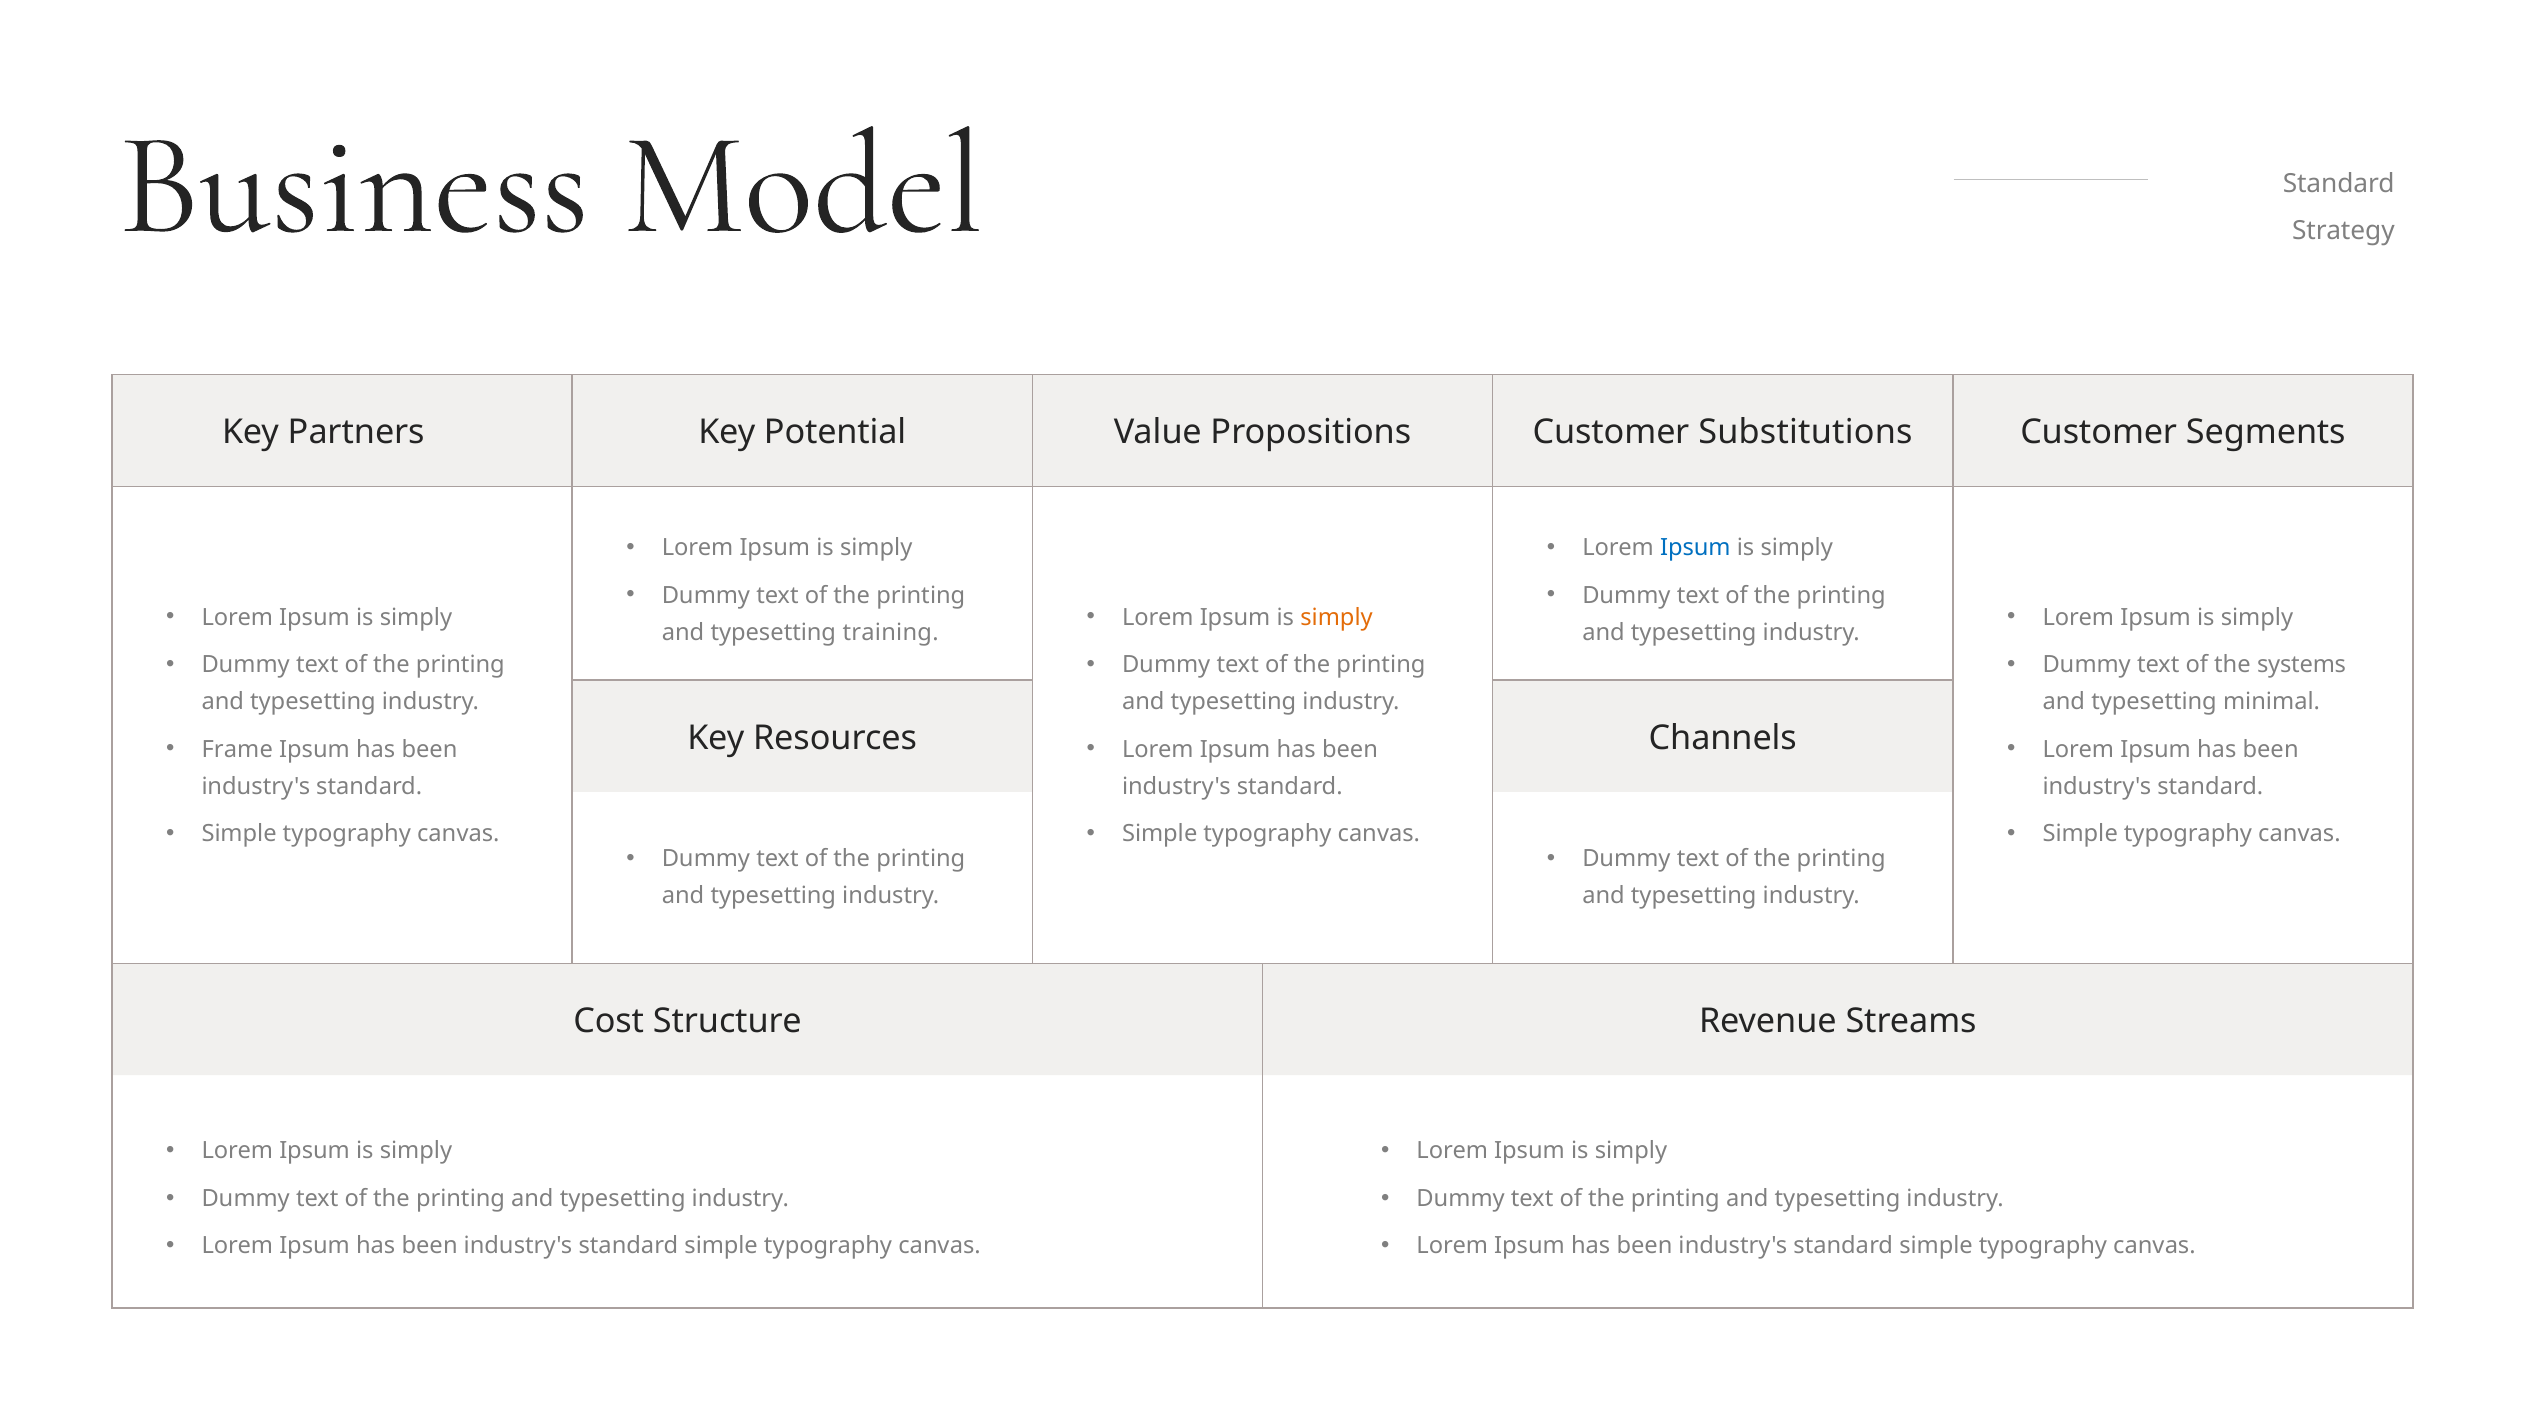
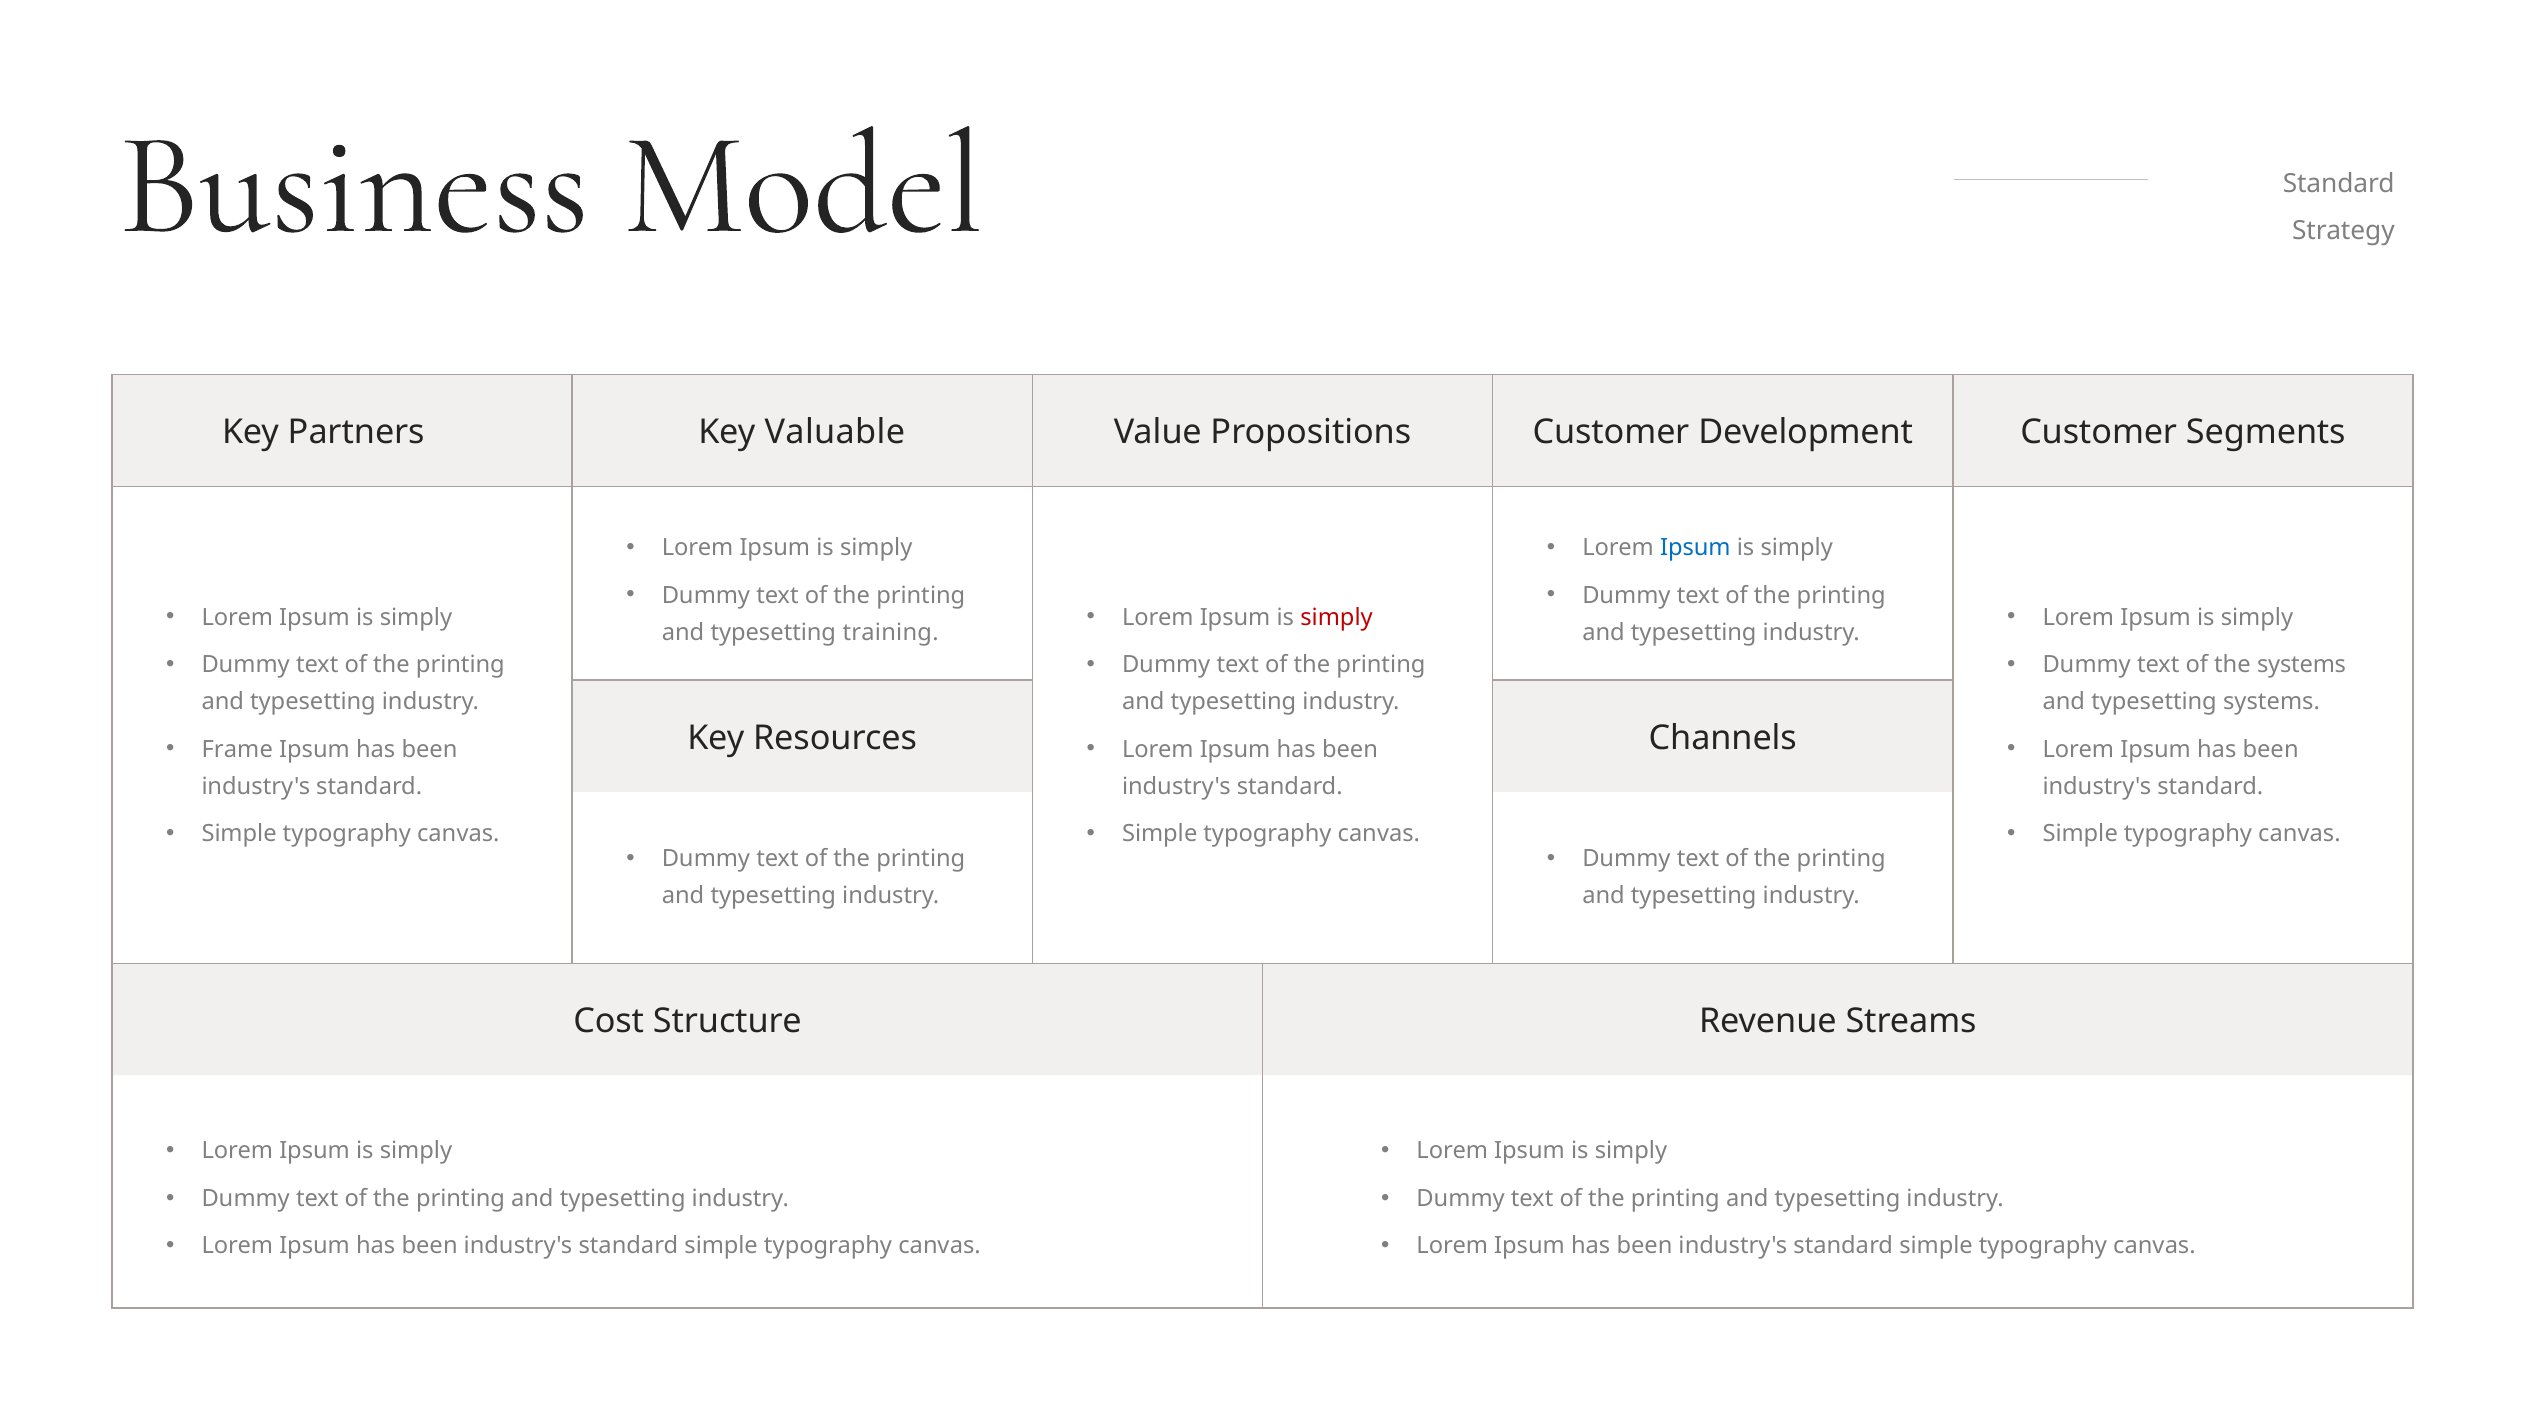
Potential: Potential -> Valuable
Substitutions: Substitutions -> Development
simply at (1337, 617) colour: orange -> red
typesetting minimal: minimal -> systems
